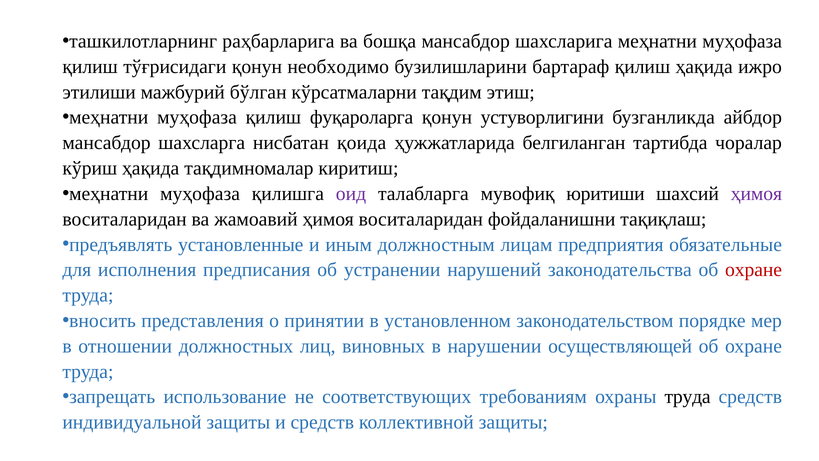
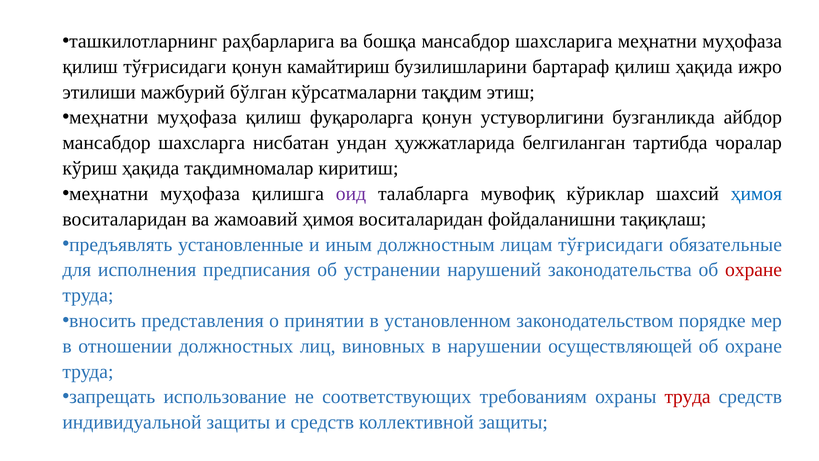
необходимо: необходимо -> камайтириш
қоида: қоида -> ундан
юритиши: юритиши -> кўриклар
ҳимоя at (756, 194) colour: purple -> blue
лицам предприятия: предприятия -> тўғрисидаги
труда at (688, 397) colour: black -> red
